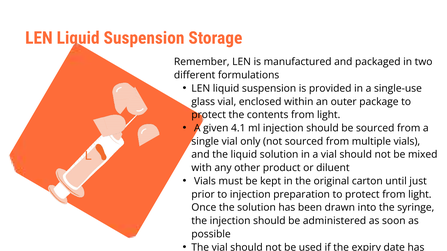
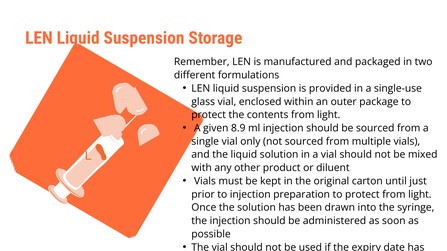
4.1: 4.1 -> 8.9
